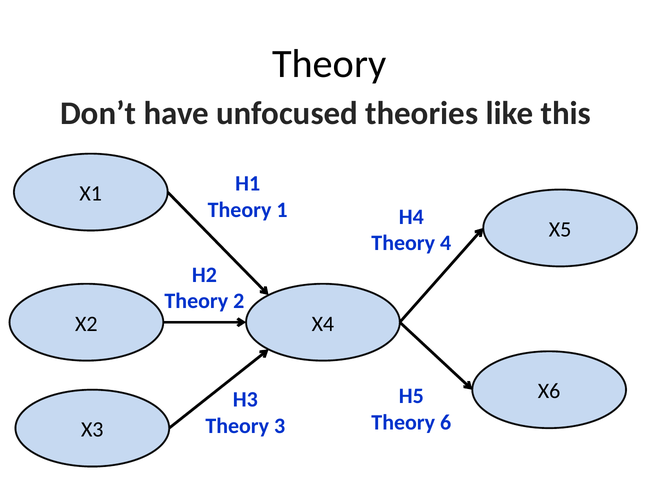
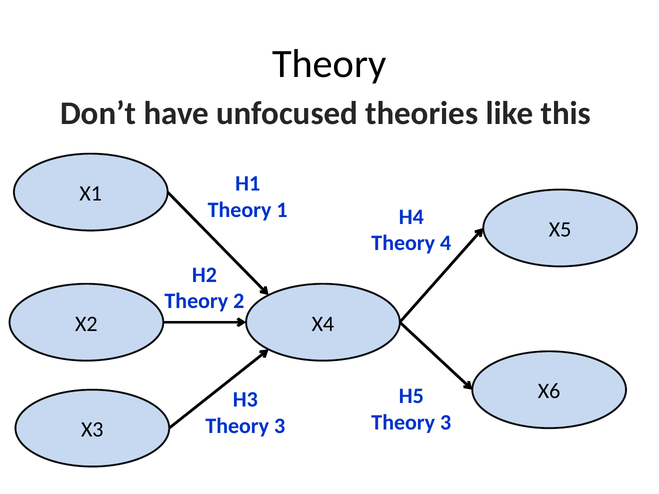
6 at (446, 423): 6 -> 3
